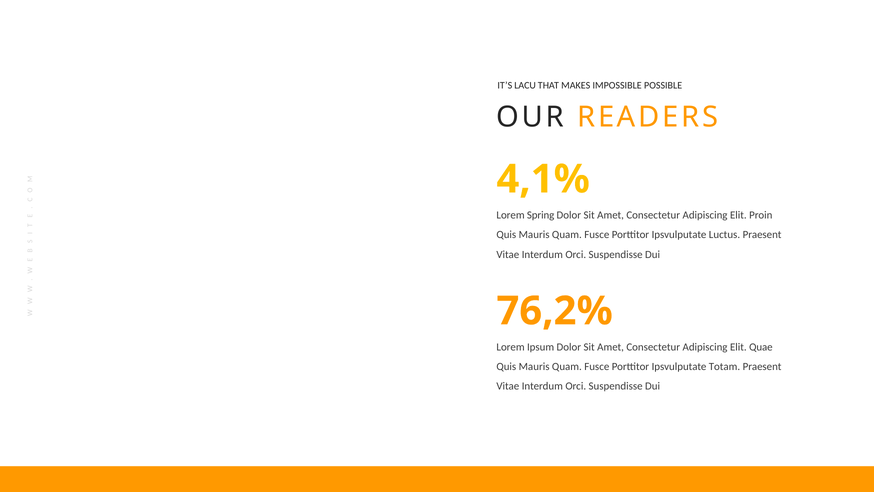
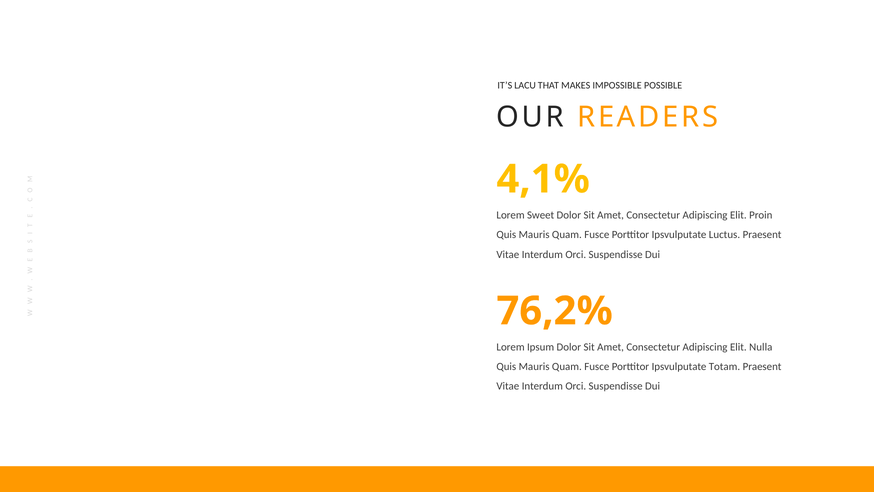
Spring: Spring -> Sweet
Quae: Quae -> Nulla
